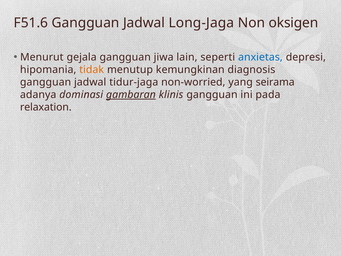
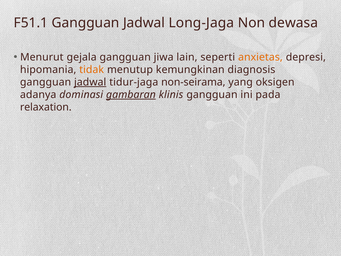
F51.6: F51.6 -> F51.1
oksigen: oksigen -> dewasa
anxietas colour: blue -> orange
jadwal at (90, 82) underline: none -> present
non-worried: non-worried -> non-seirama
seirama: seirama -> oksigen
